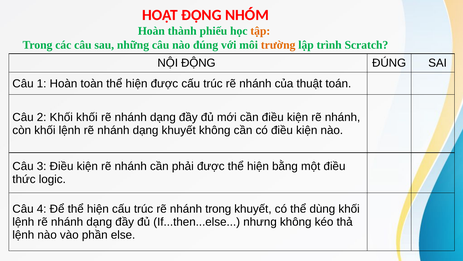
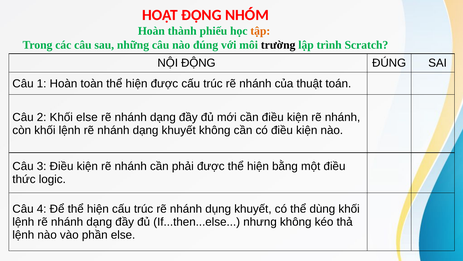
trường colour: orange -> black
Khối khối: khối -> else
nhánh trong: trong -> dụng
